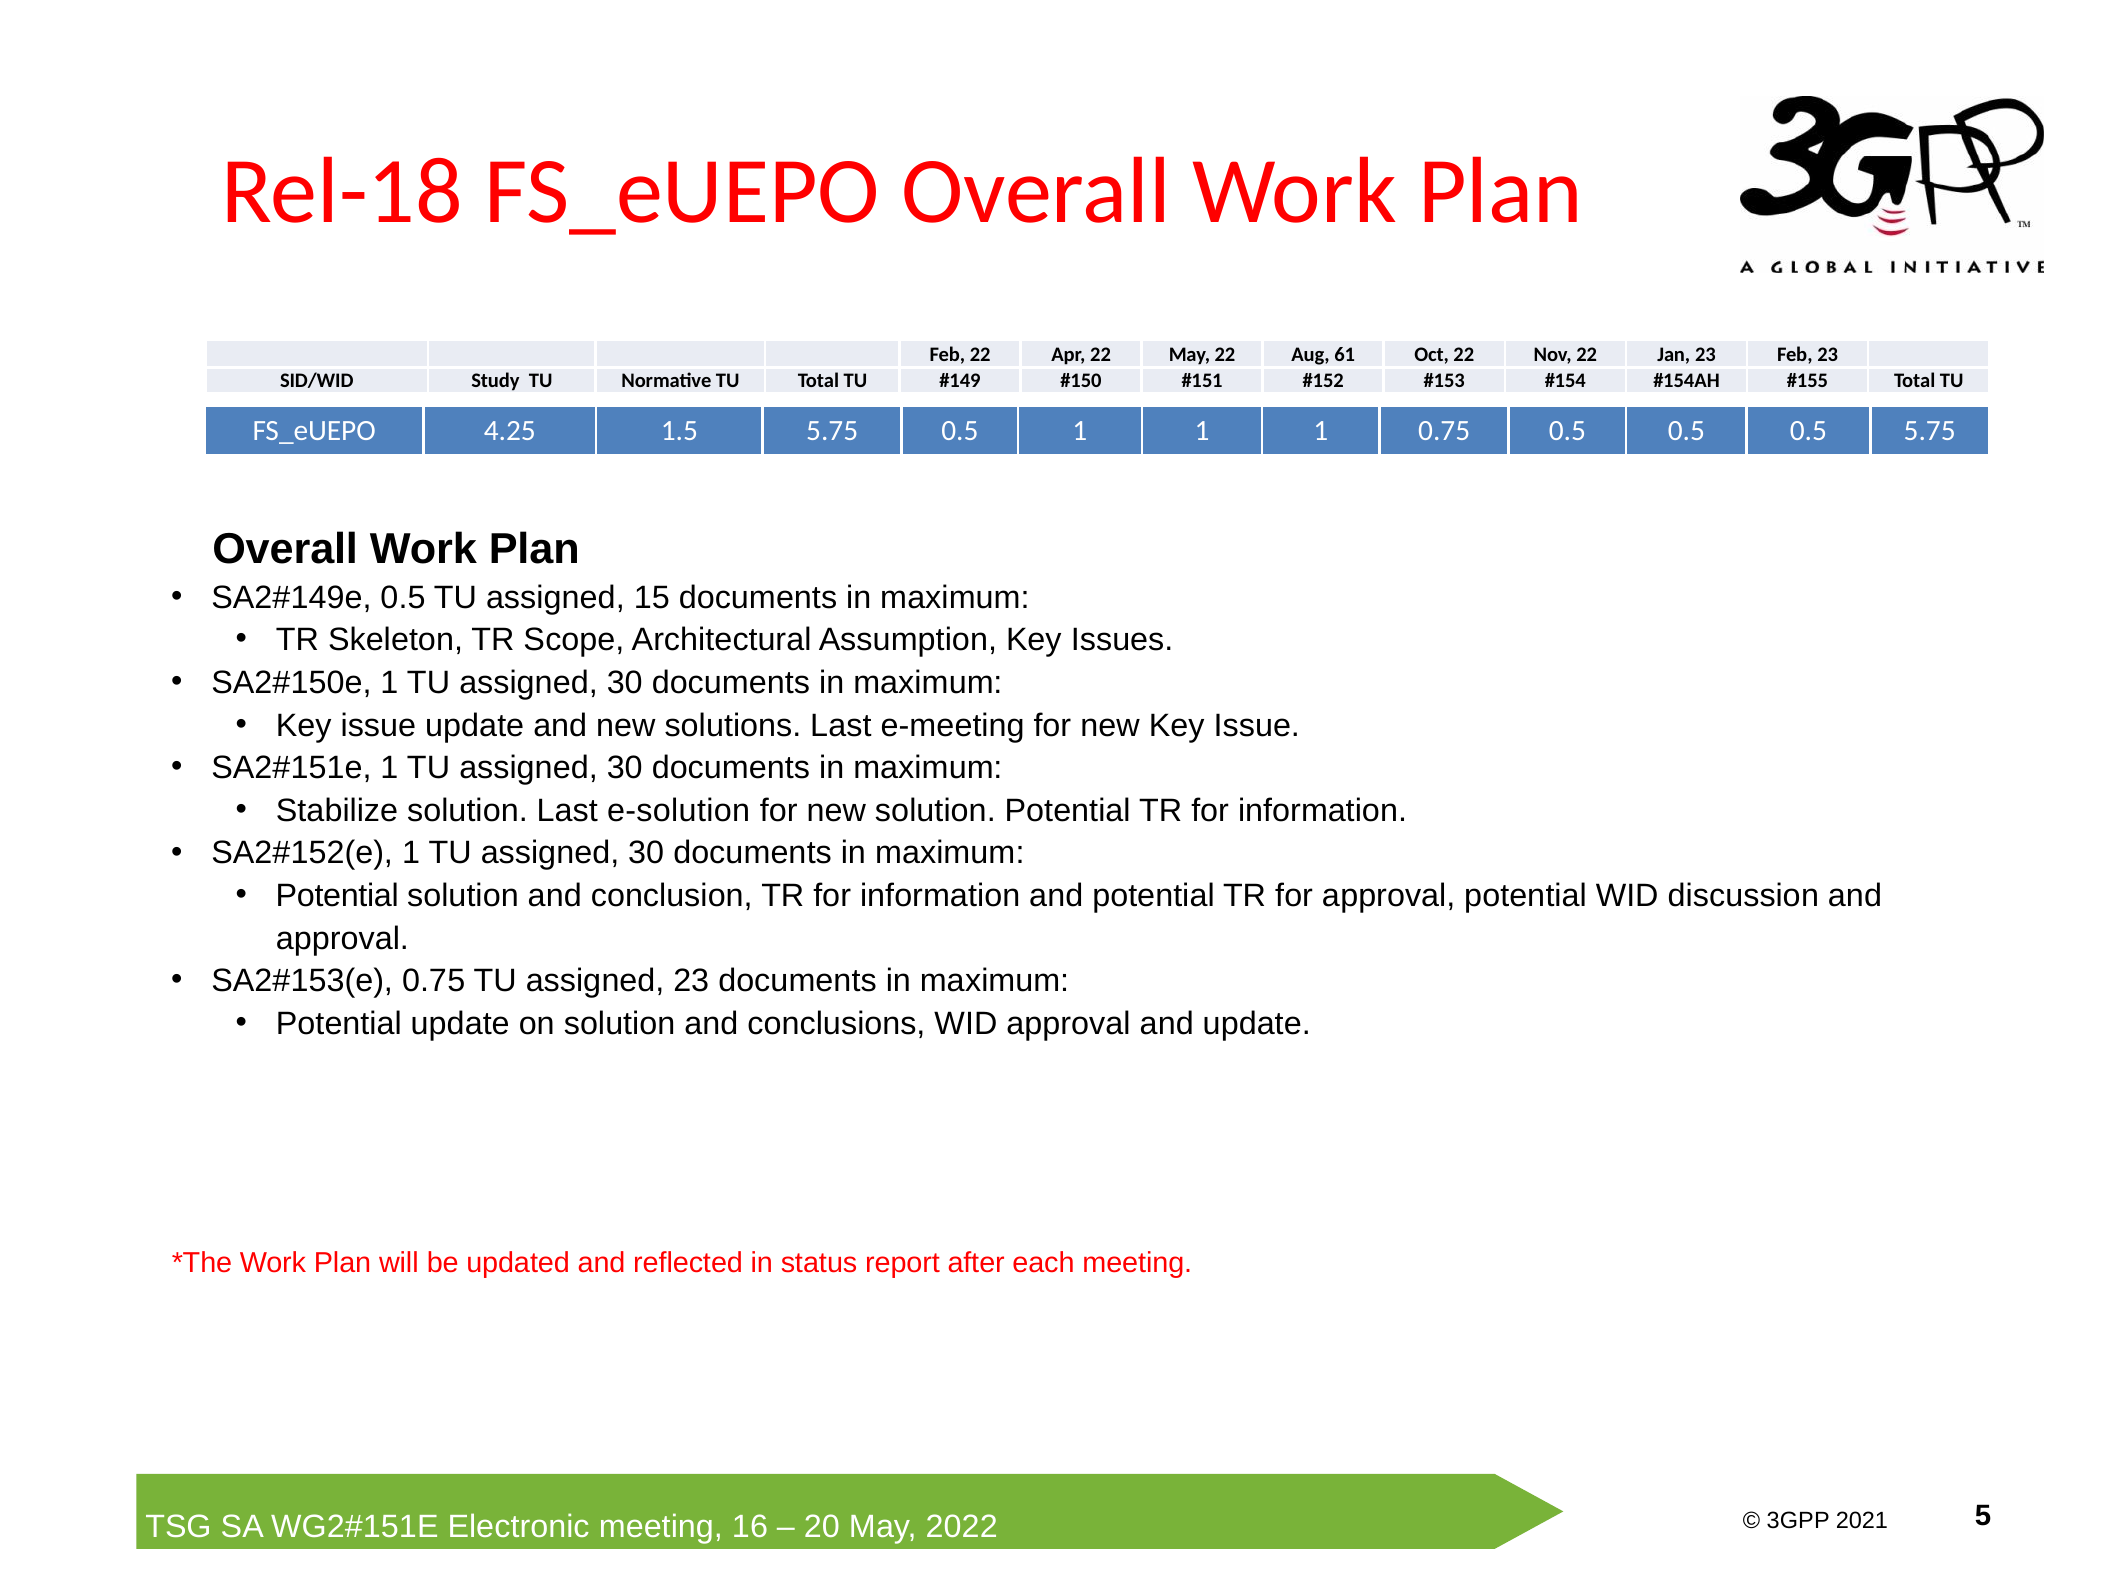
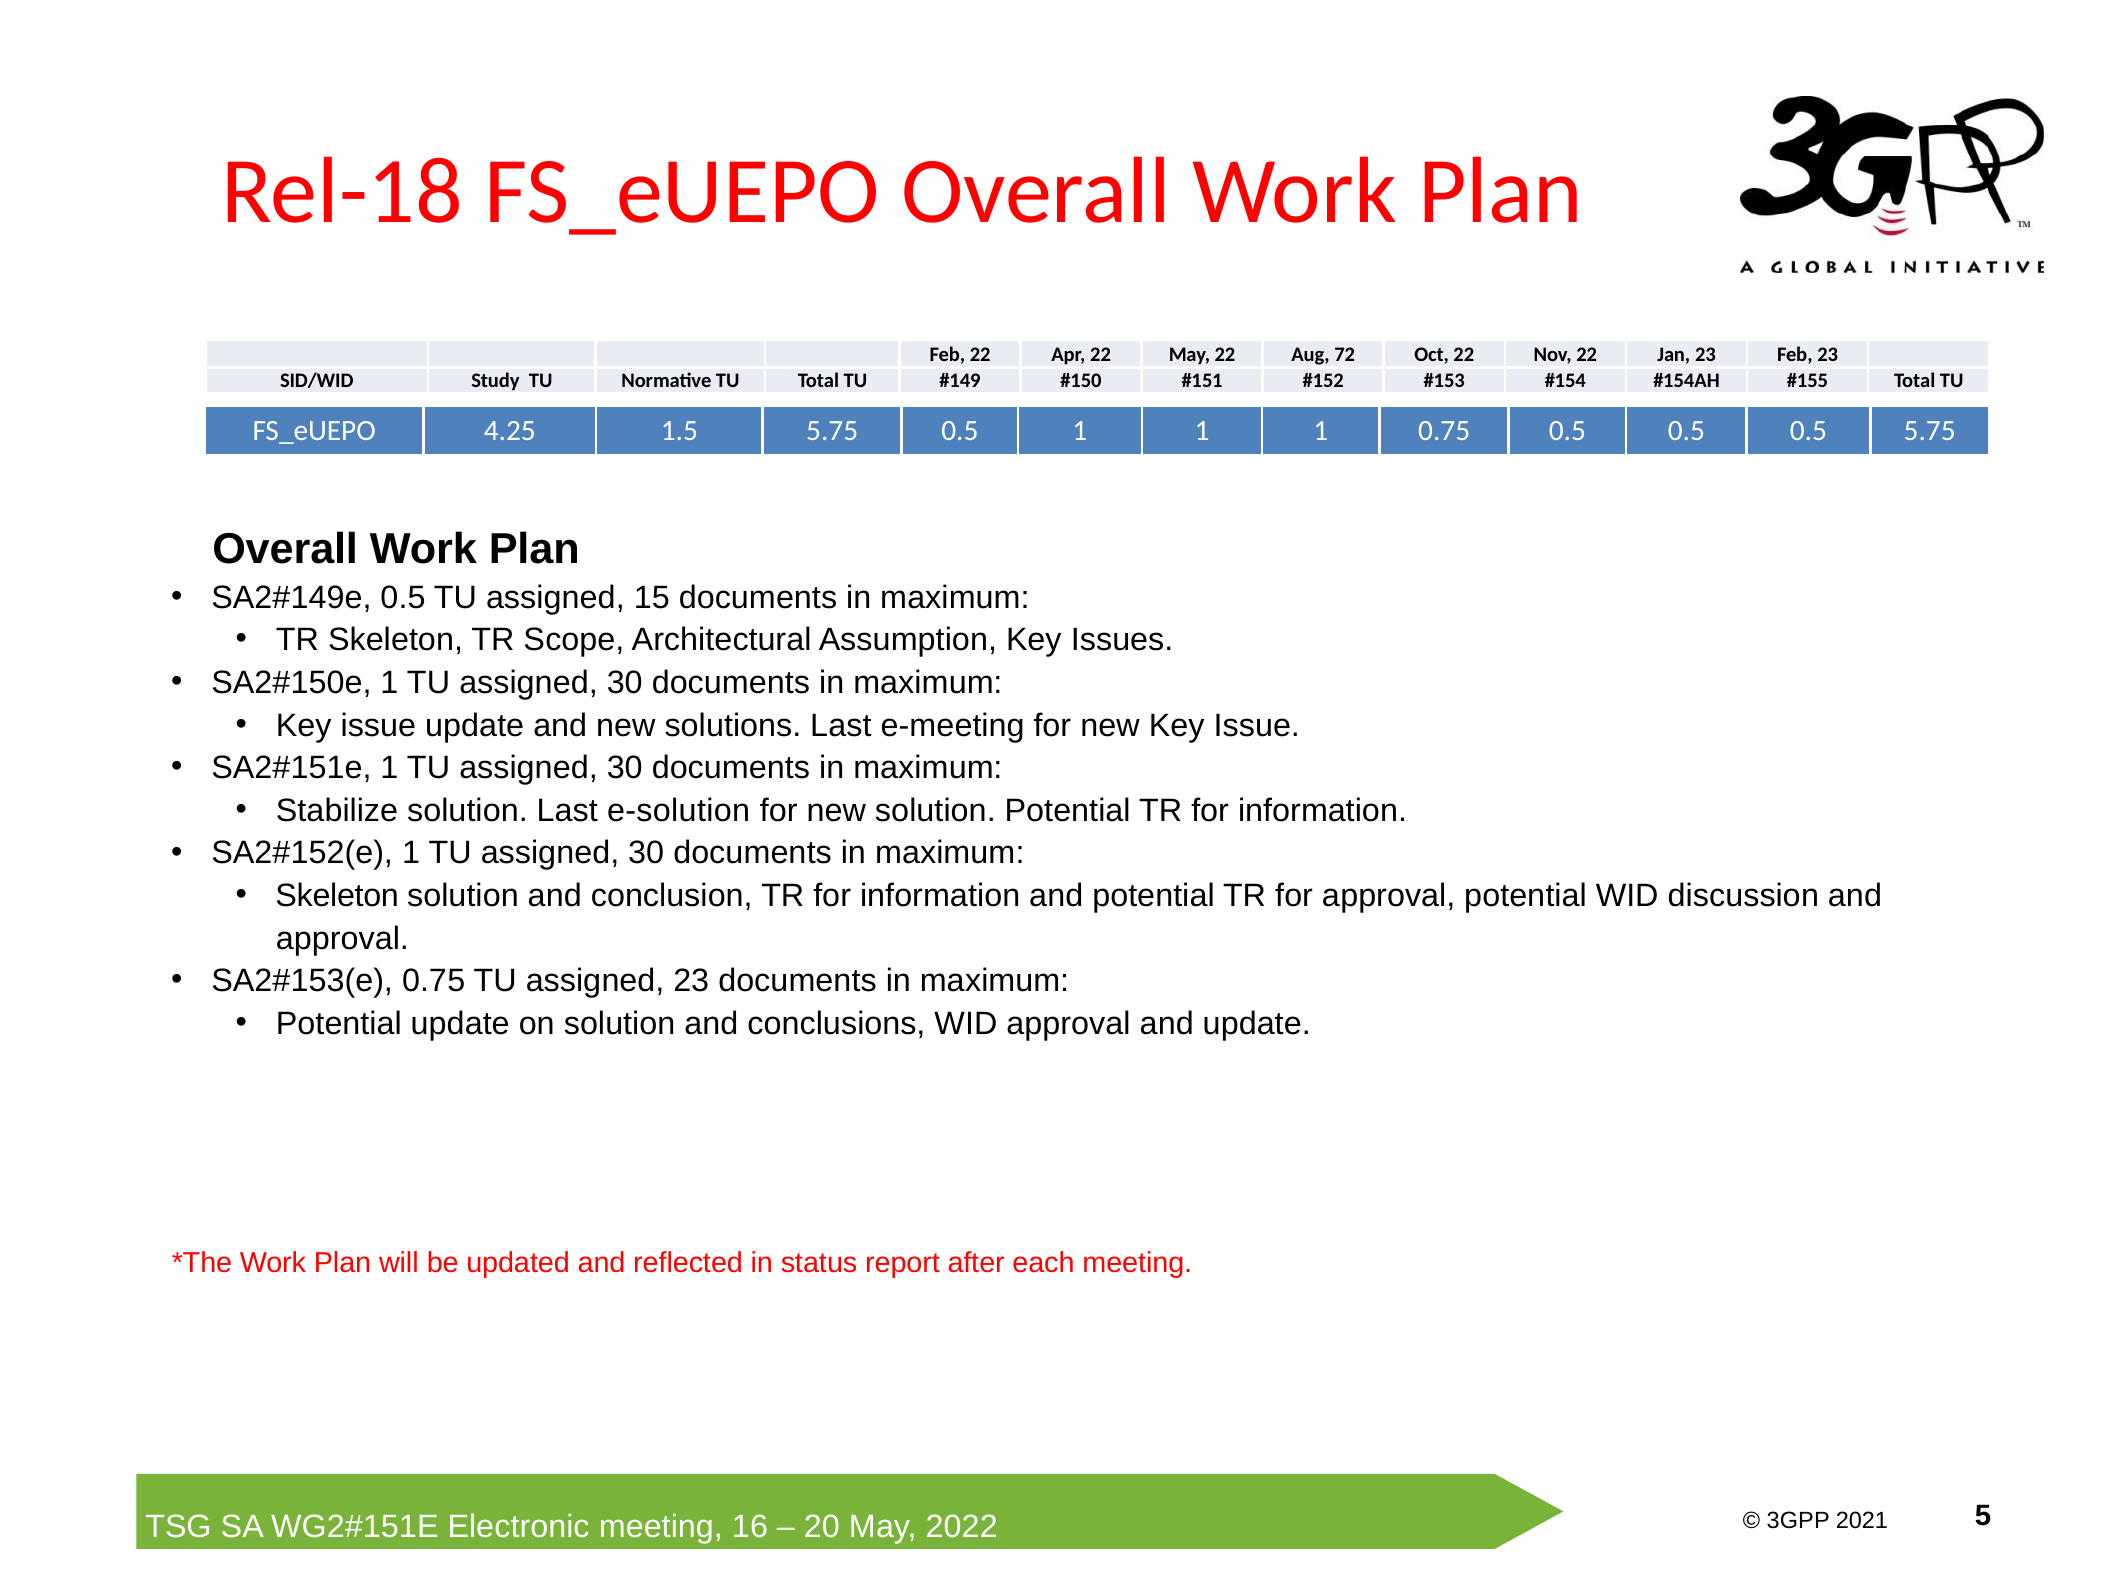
61: 61 -> 72
Potential at (337, 896): Potential -> Skeleton
